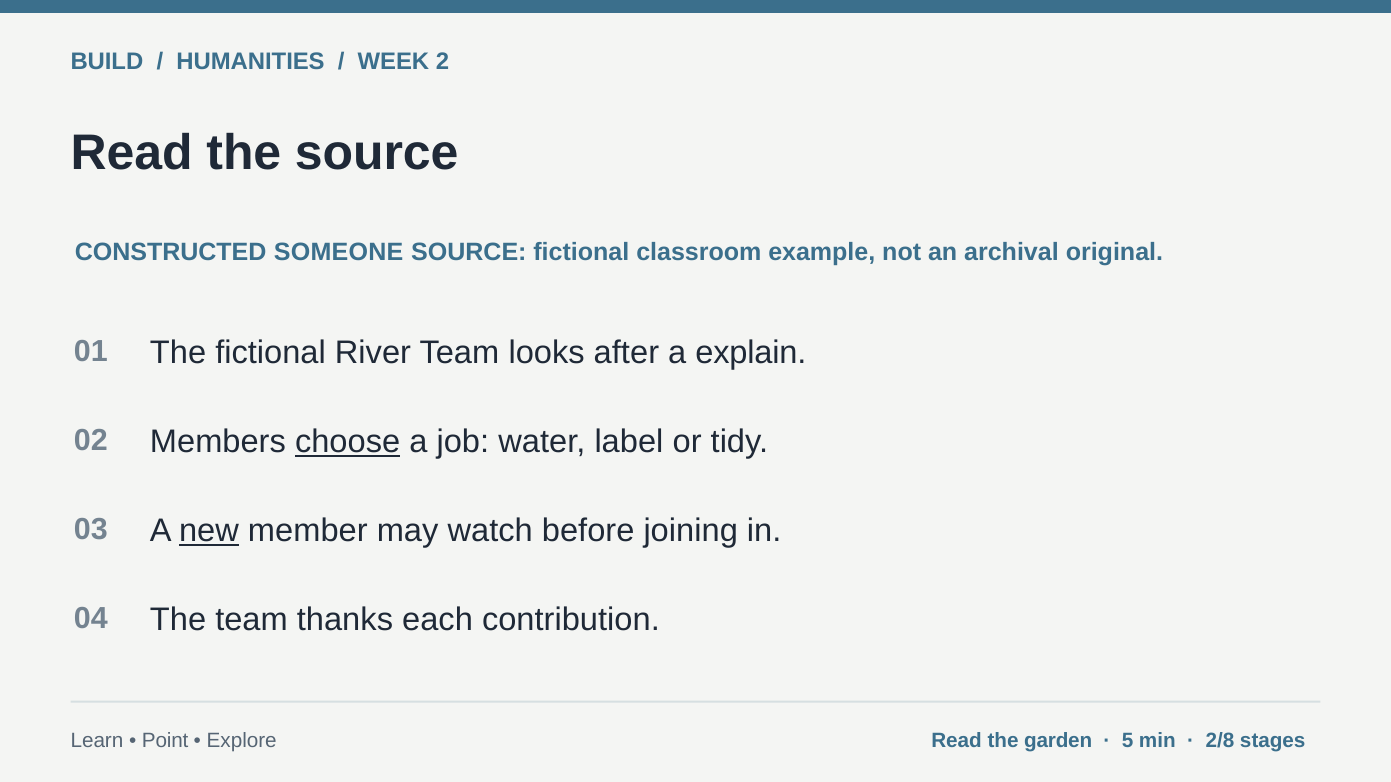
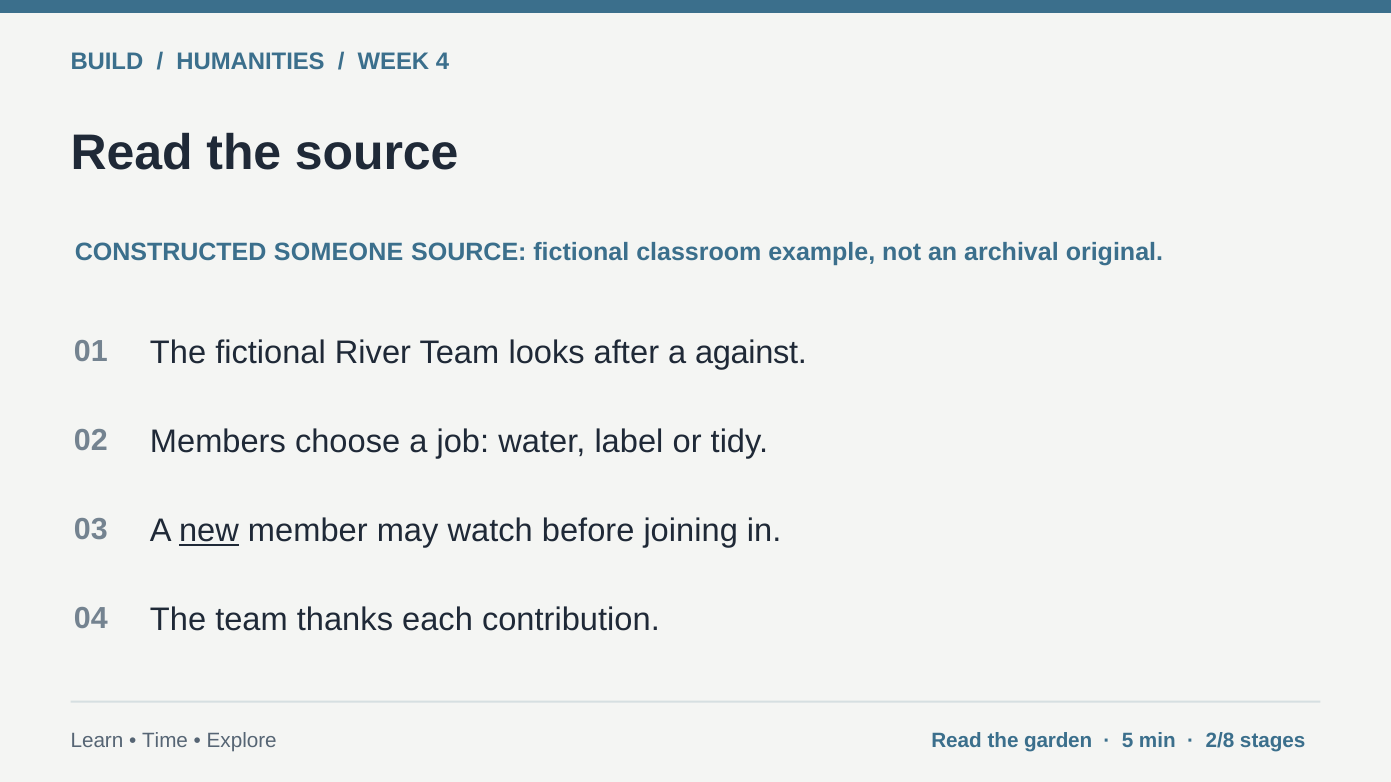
2: 2 -> 4
explain: explain -> against
choose underline: present -> none
Point: Point -> Time
